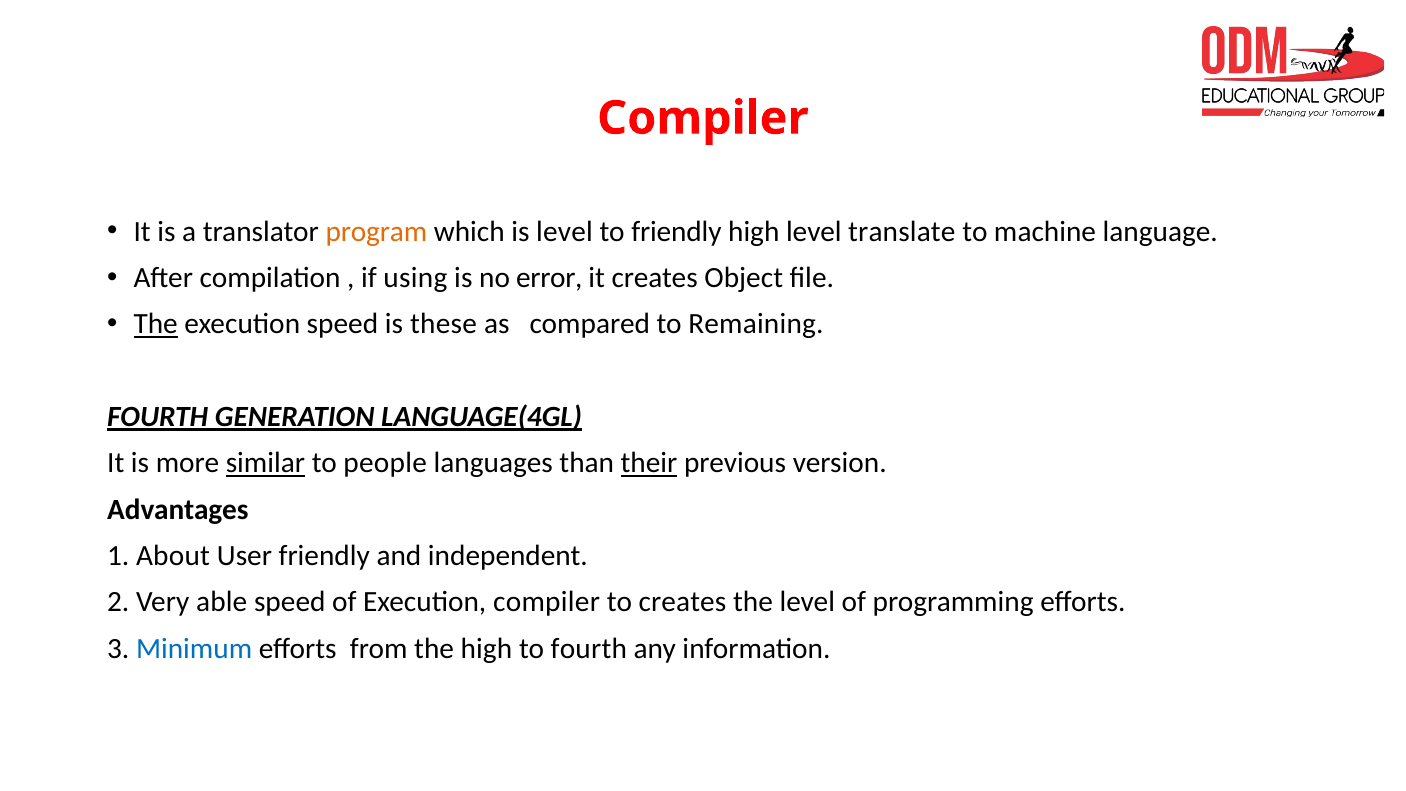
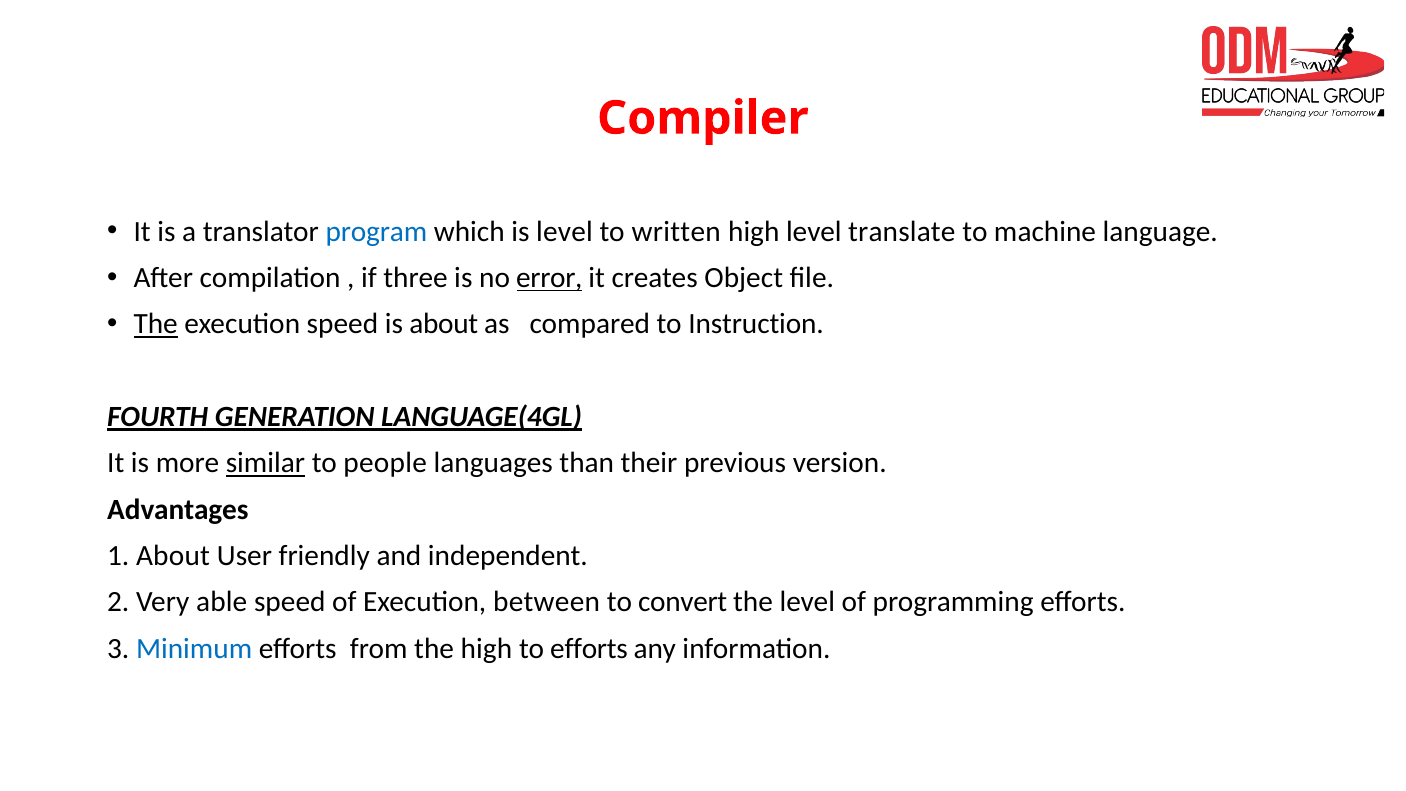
program colour: orange -> blue
to friendly: friendly -> written
using: using -> three
error underline: none -> present
is these: these -> about
Remaining: Remaining -> Instruction
their underline: present -> none
Execution compiler: compiler -> between
to creates: creates -> convert
to fourth: fourth -> efforts
